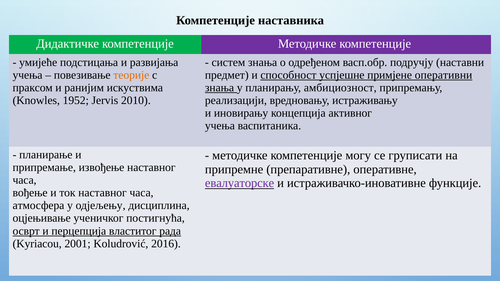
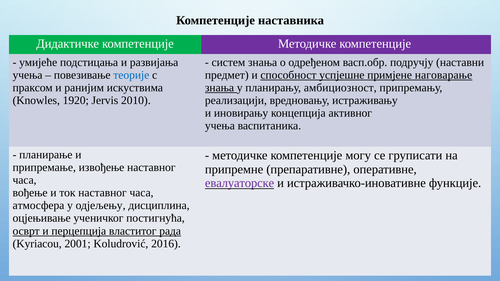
теорије colour: orange -> blue
оперативни: оперативни -> наговарање
1952: 1952 -> 1920
